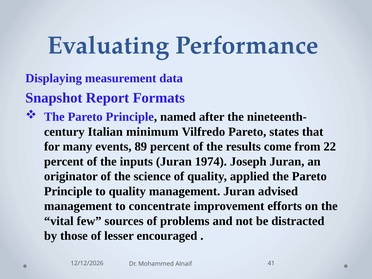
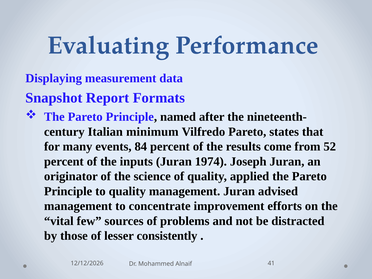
89: 89 -> 84
22: 22 -> 52
encouraged: encouraged -> consistently
